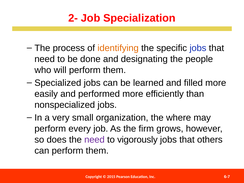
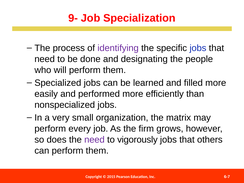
2-: 2- -> 9-
identifying colour: orange -> purple
where: where -> matrix
